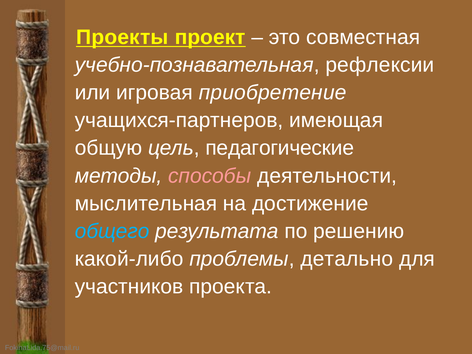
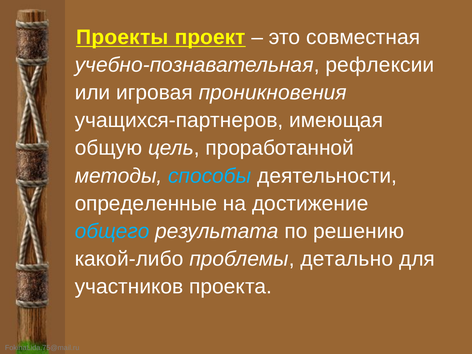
приобретение: приобретение -> проникновения
педагогические: педагогические -> проработанной
способы colour: pink -> light blue
мыслительная: мыслительная -> определенные
